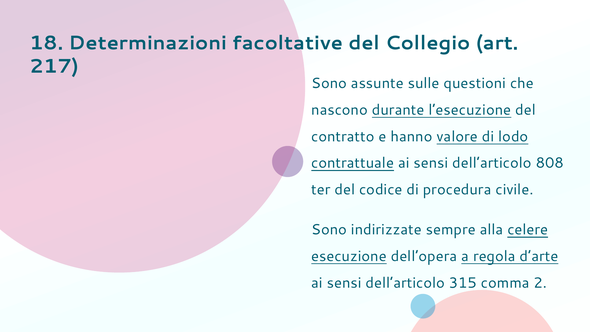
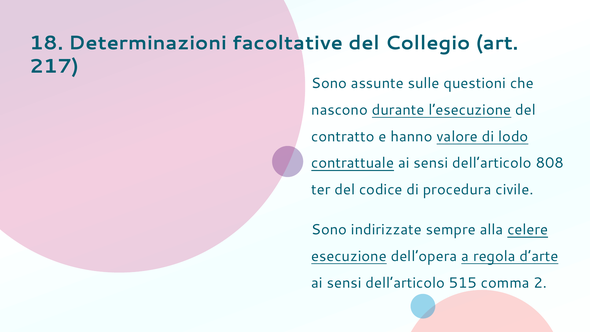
315: 315 -> 515
